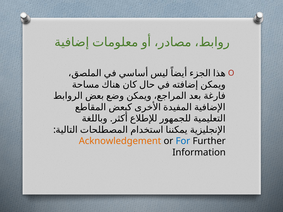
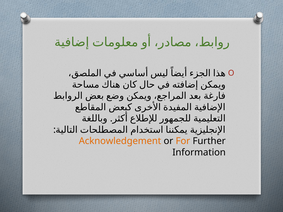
For colour: blue -> orange
